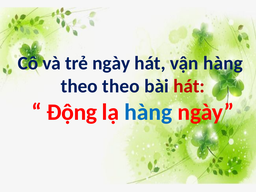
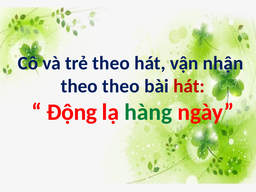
trẻ ngày: ngày -> theo
vận hàng: hàng -> nhận
hàng at (148, 112) colour: blue -> green
